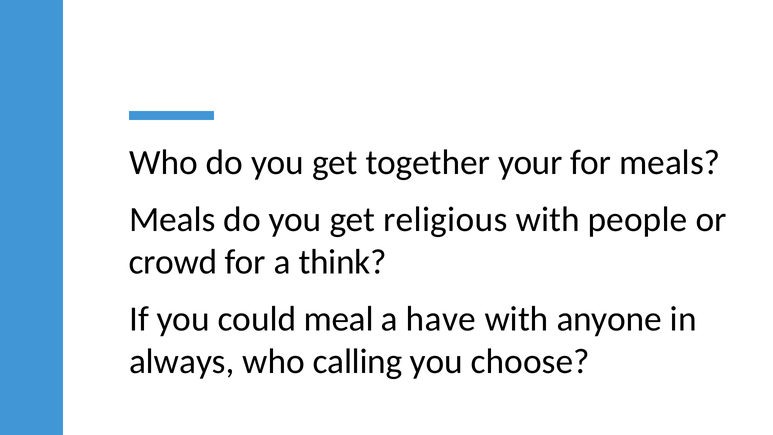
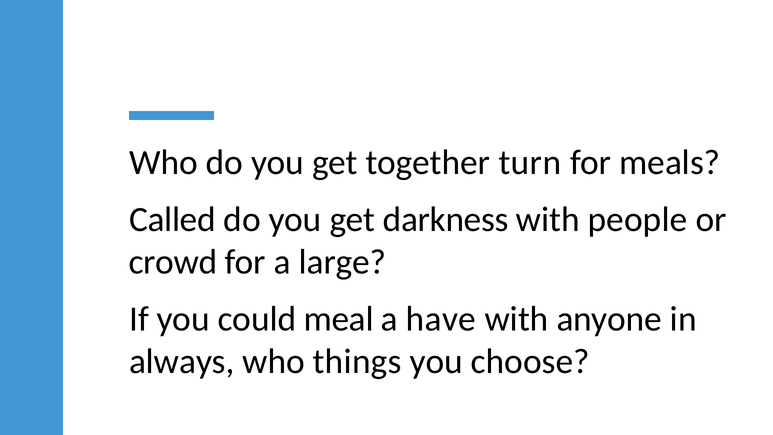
your: your -> turn
Meals at (172, 219): Meals -> Called
religious: religious -> darkness
think: think -> large
calling: calling -> things
